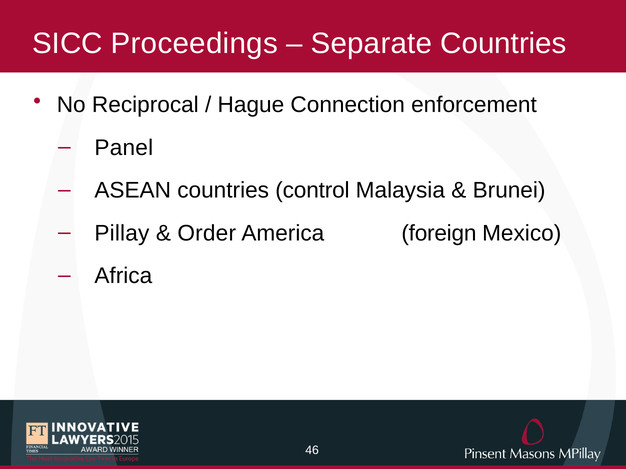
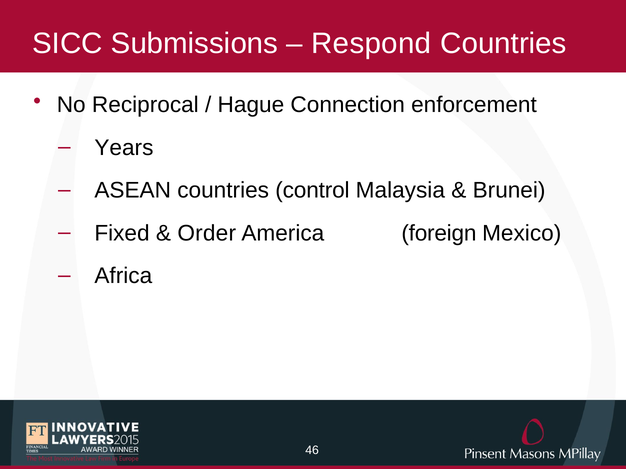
Proceedings: Proceedings -> Submissions
Separate: Separate -> Respond
Panel: Panel -> Years
Pillay: Pillay -> Fixed
